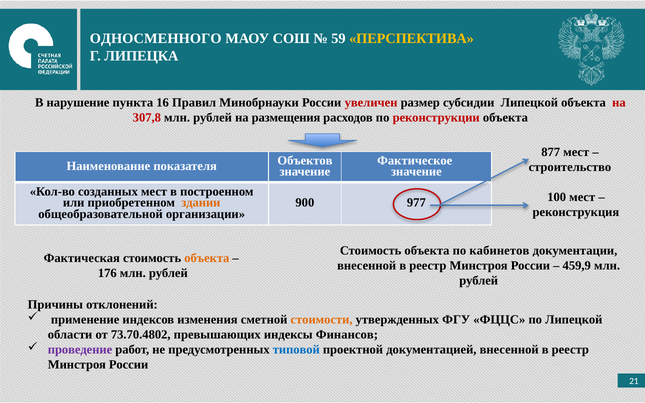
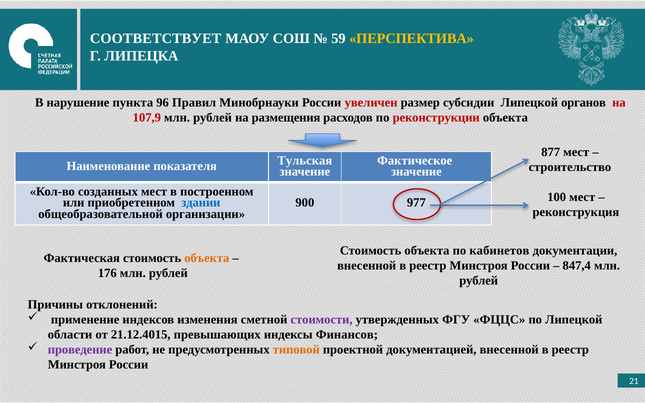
ОДНОСМЕННОГО: ОДНОСМЕННОГО -> СООТВЕТСТВУЕТ
16: 16 -> 96
Липецкой объекта: объекта -> органов
307,8: 307,8 -> 107,9
Объектов: Объектов -> Тульская
здании colour: orange -> blue
459,9: 459,9 -> 847,4
стоимости colour: orange -> purple
73.70.4802: 73.70.4802 -> 21.12.4015
типовой colour: blue -> orange
